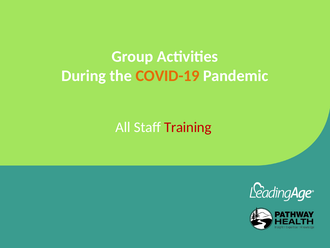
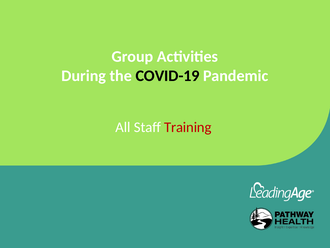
COVID-19 colour: orange -> black
